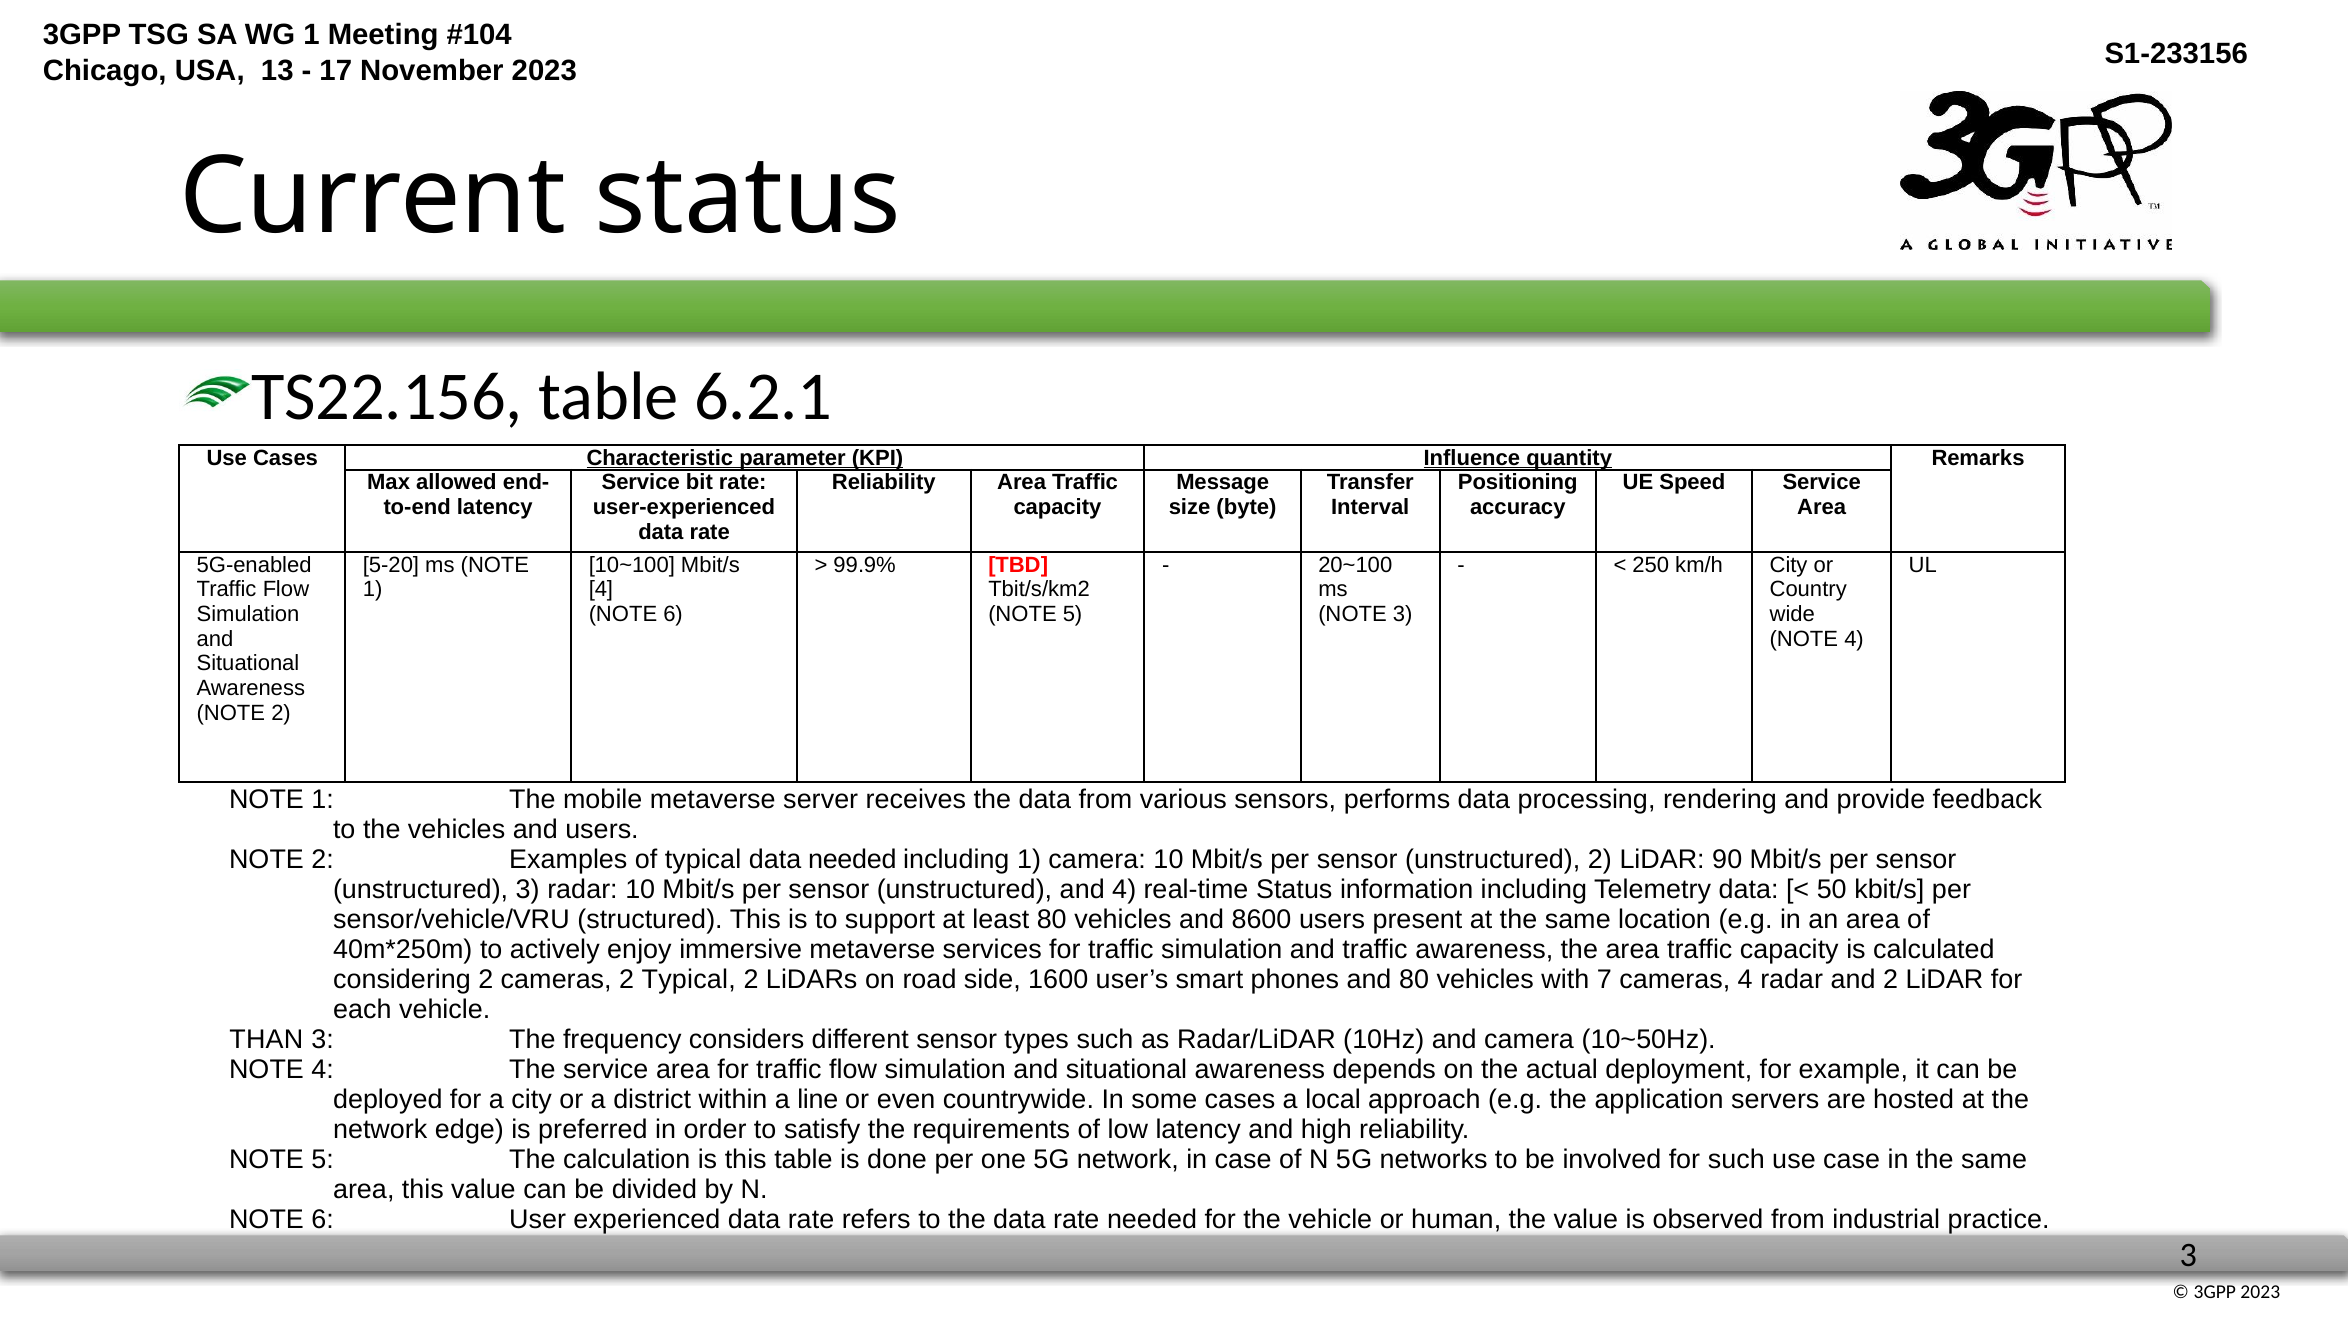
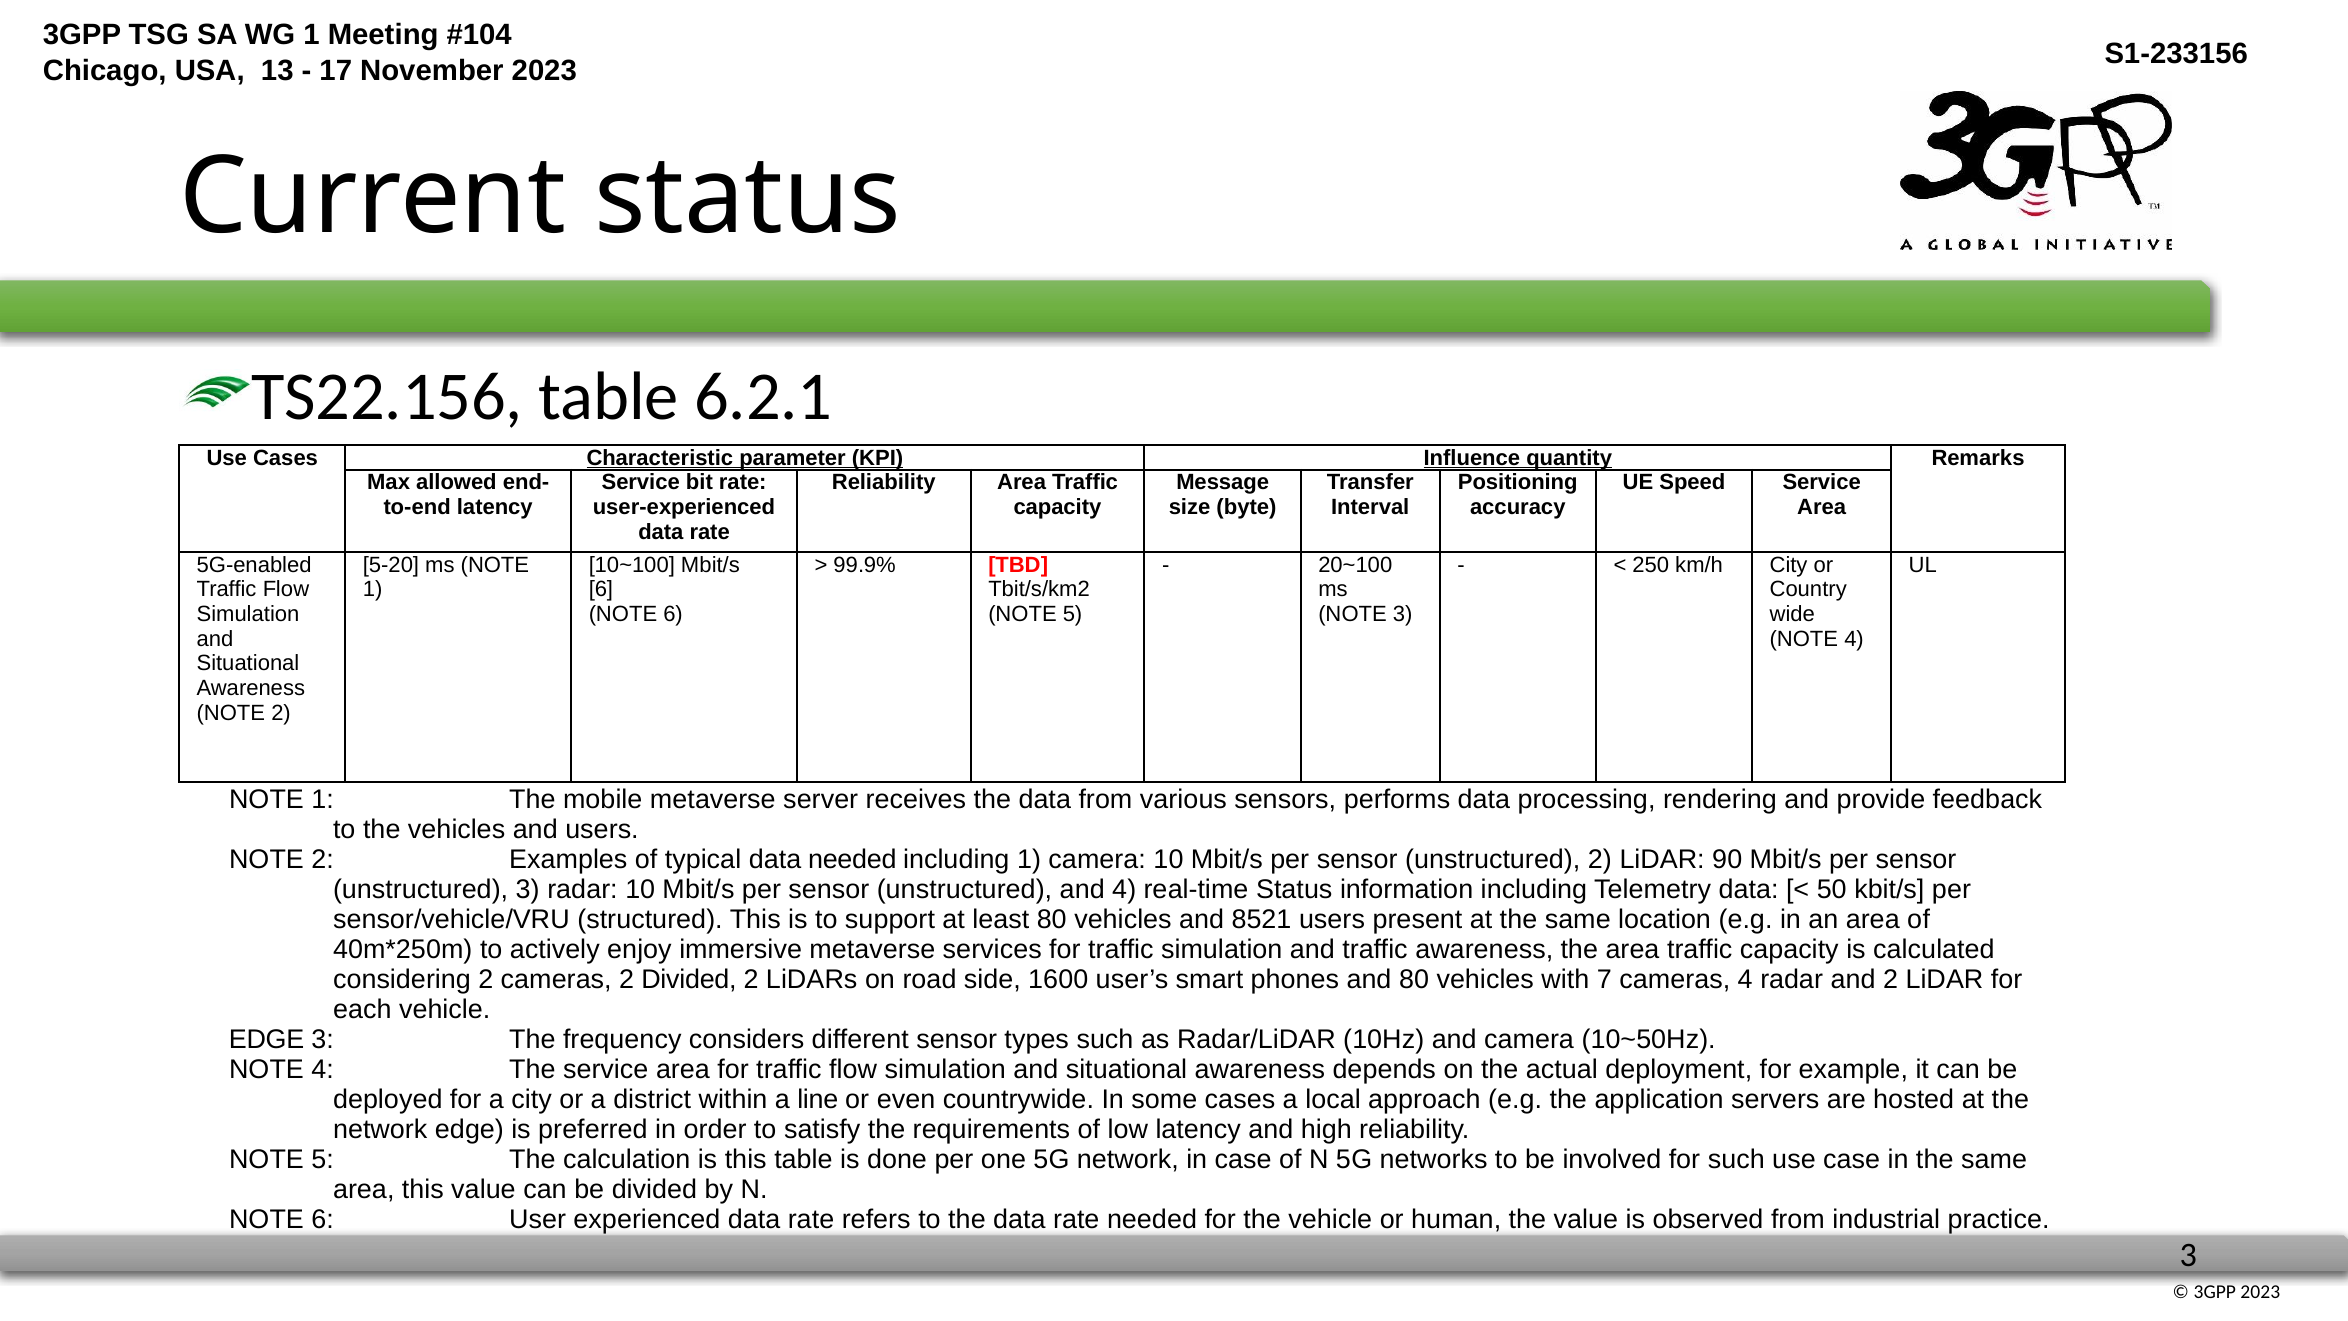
4 at (601, 589): 4 -> 6
8600: 8600 -> 8521
2 Typical: Typical -> Divided
THAN at (266, 1039): THAN -> EDGE
